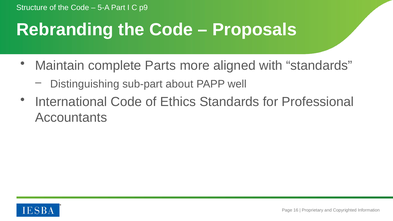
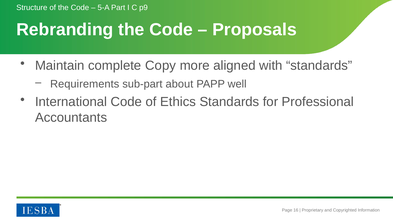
Parts: Parts -> Copy
Distinguishing: Distinguishing -> Requirements
